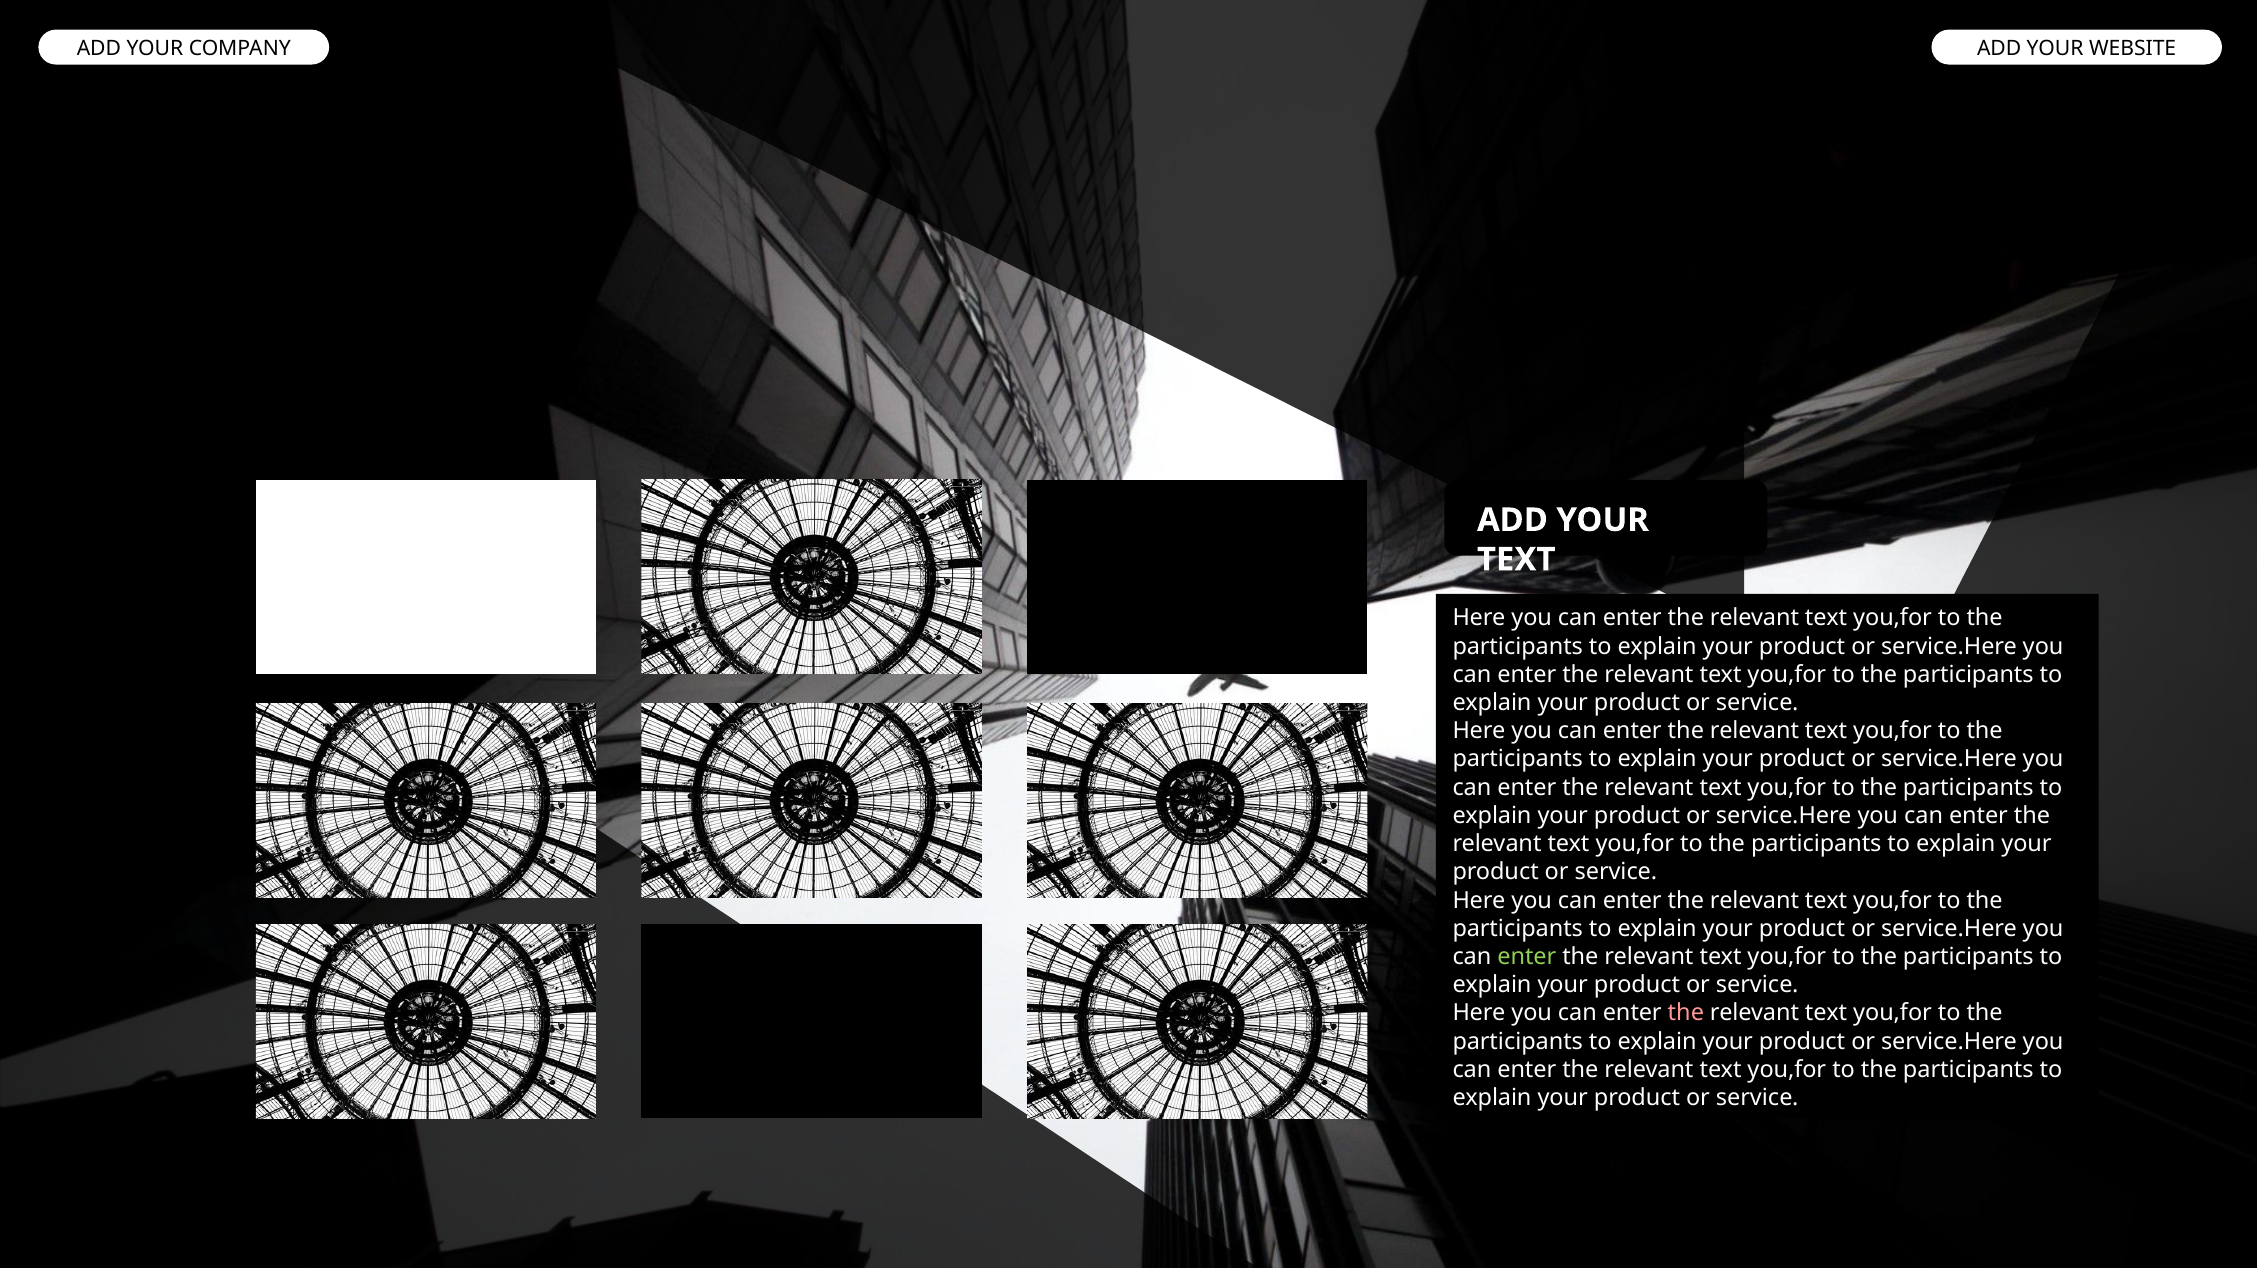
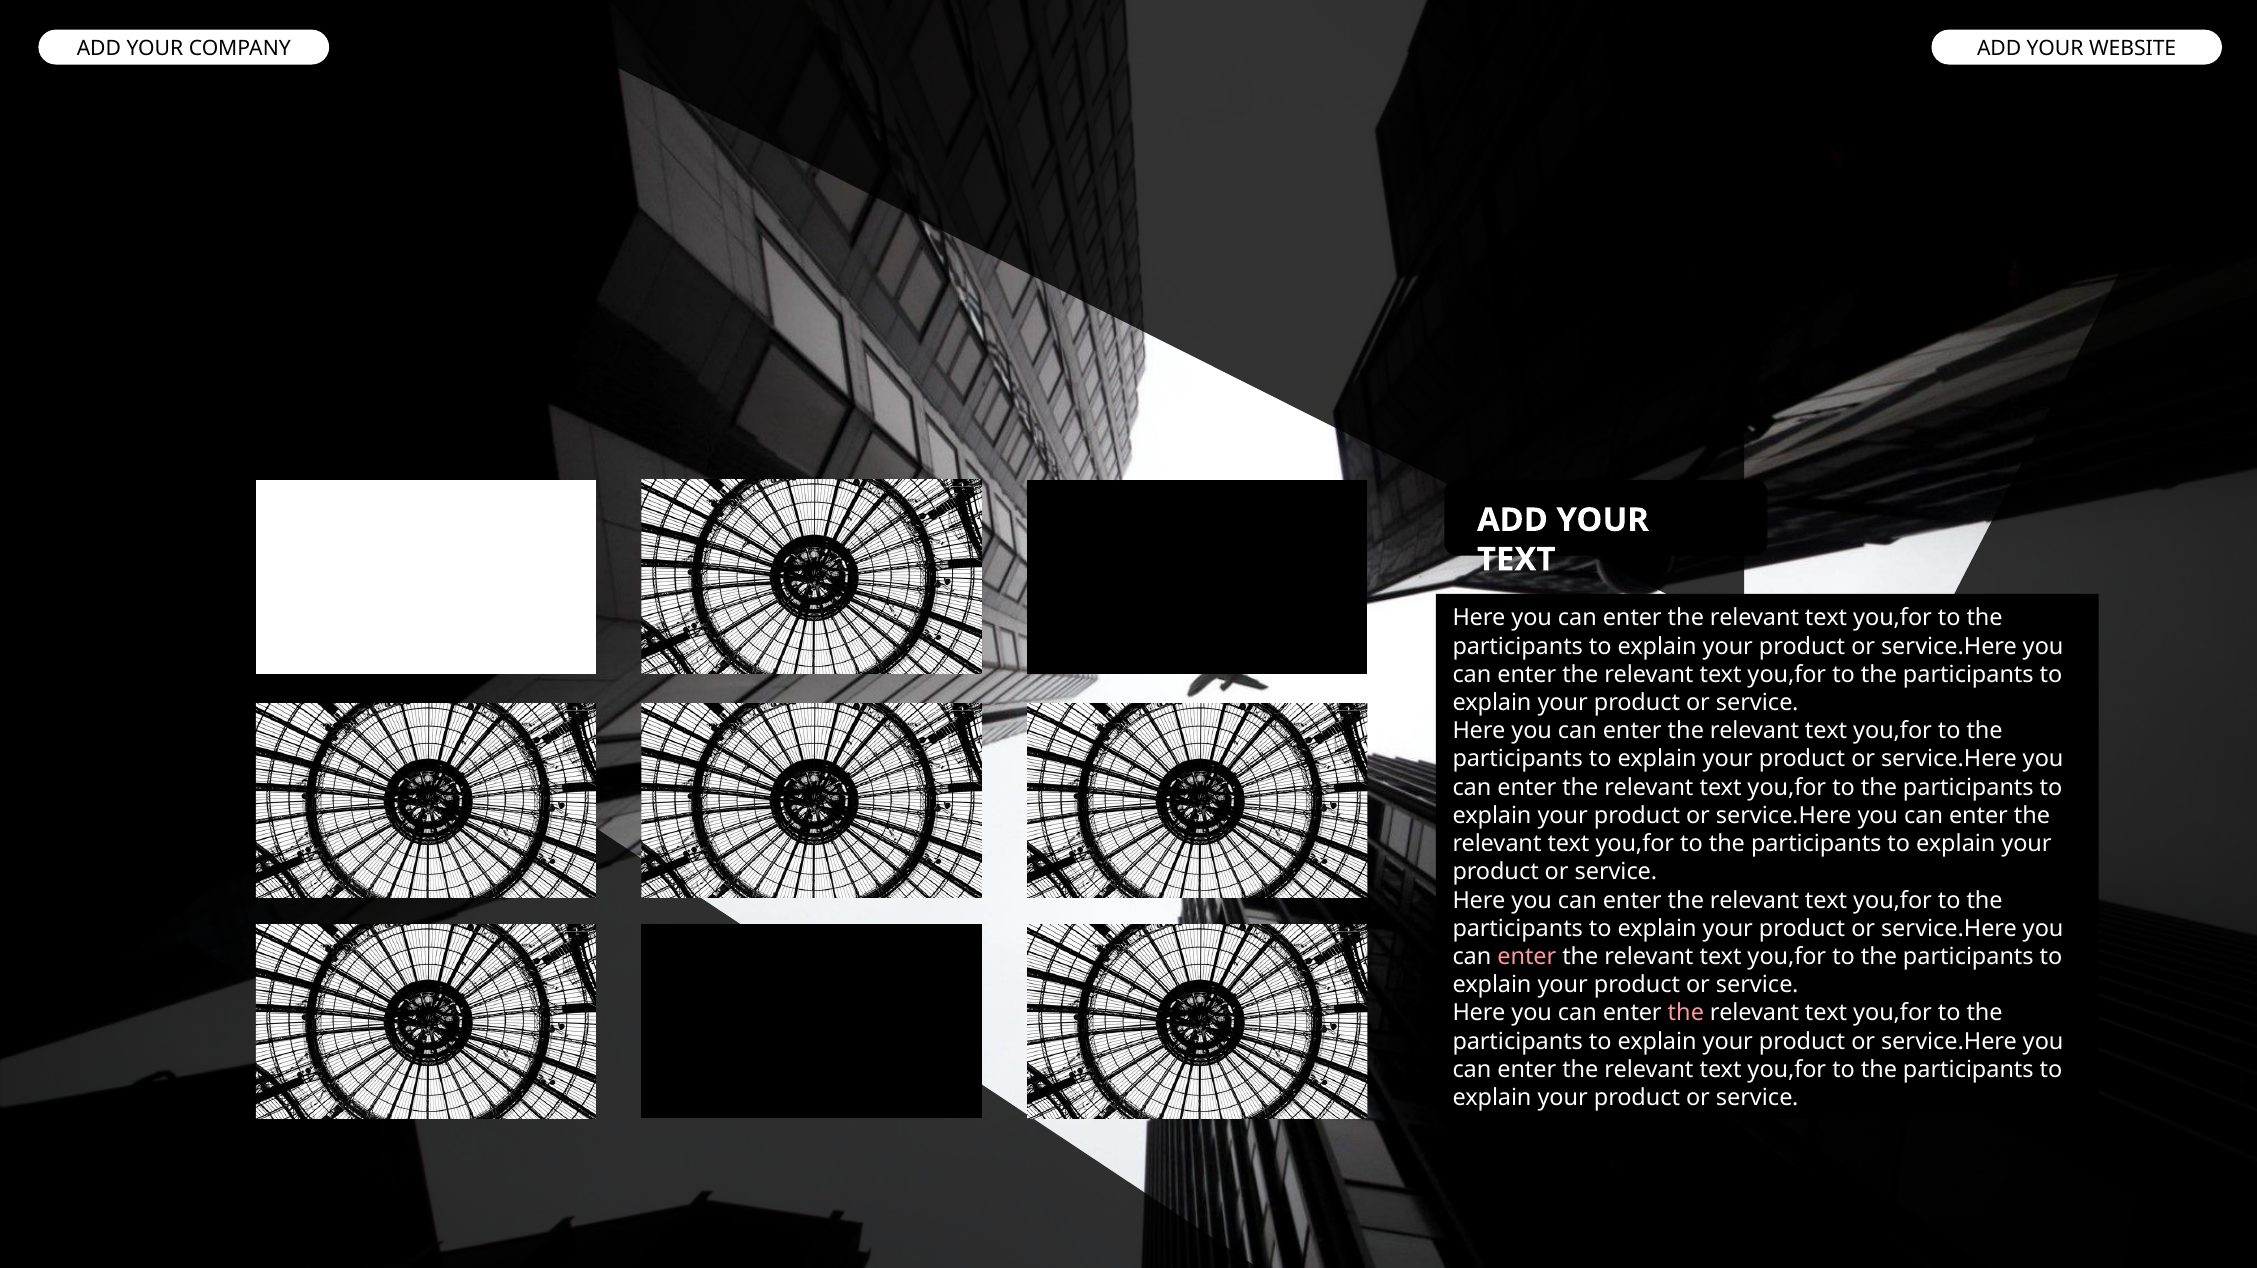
enter at (1527, 956) colour: light green -> pink
